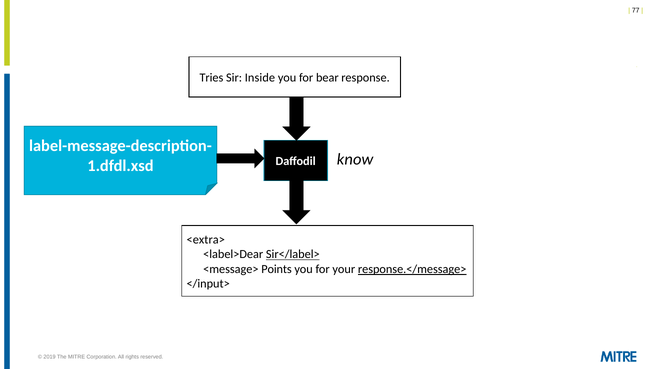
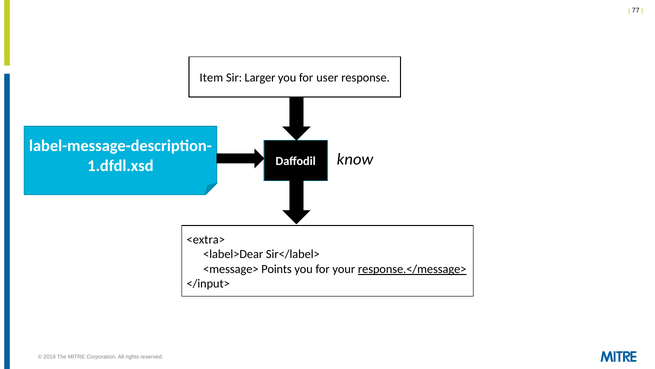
Tries: Tries -> Item
Inside: Inside -> Larger
bear: bear -> user
Sir</label> underline: present -> none
